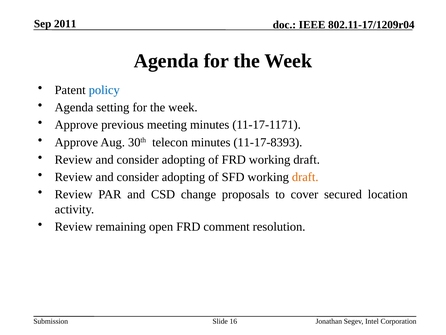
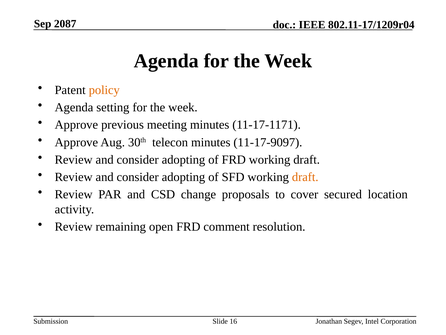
2011: 2011 -> 2087
policy colour: blue -> orange
11-17-8393: 11-17-8393 -> 11-17-9097
